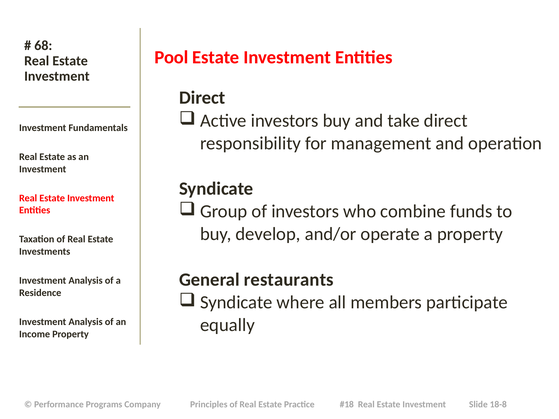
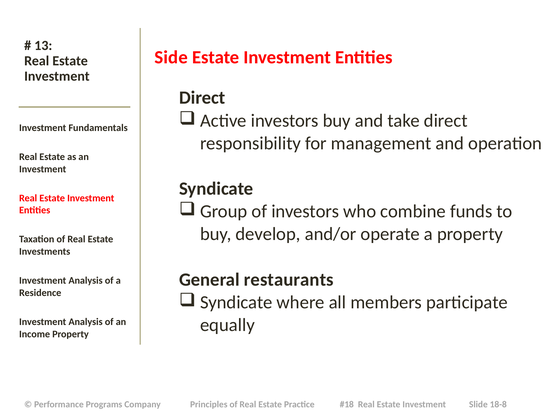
68: 68 -> 13
Pool: Pool -> Side
